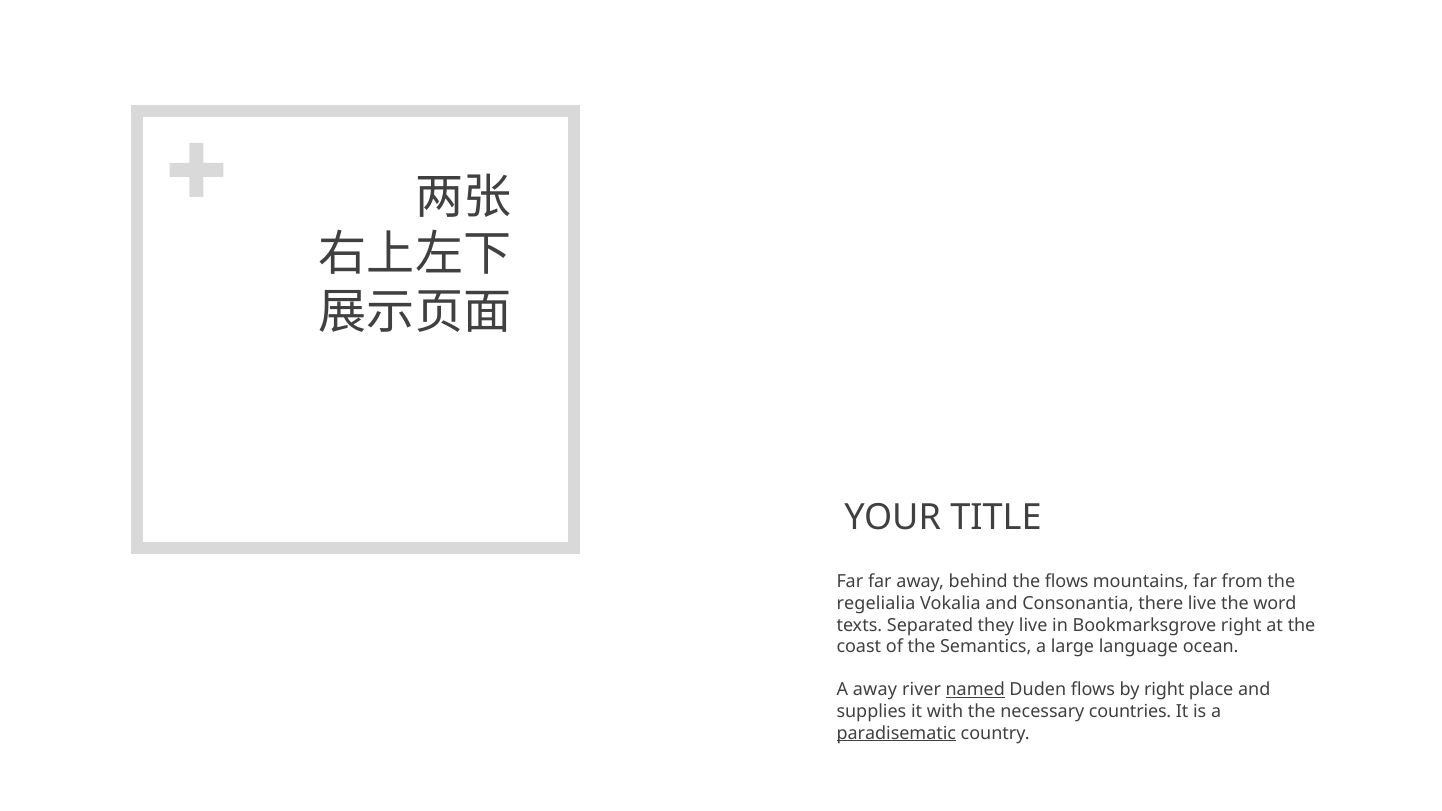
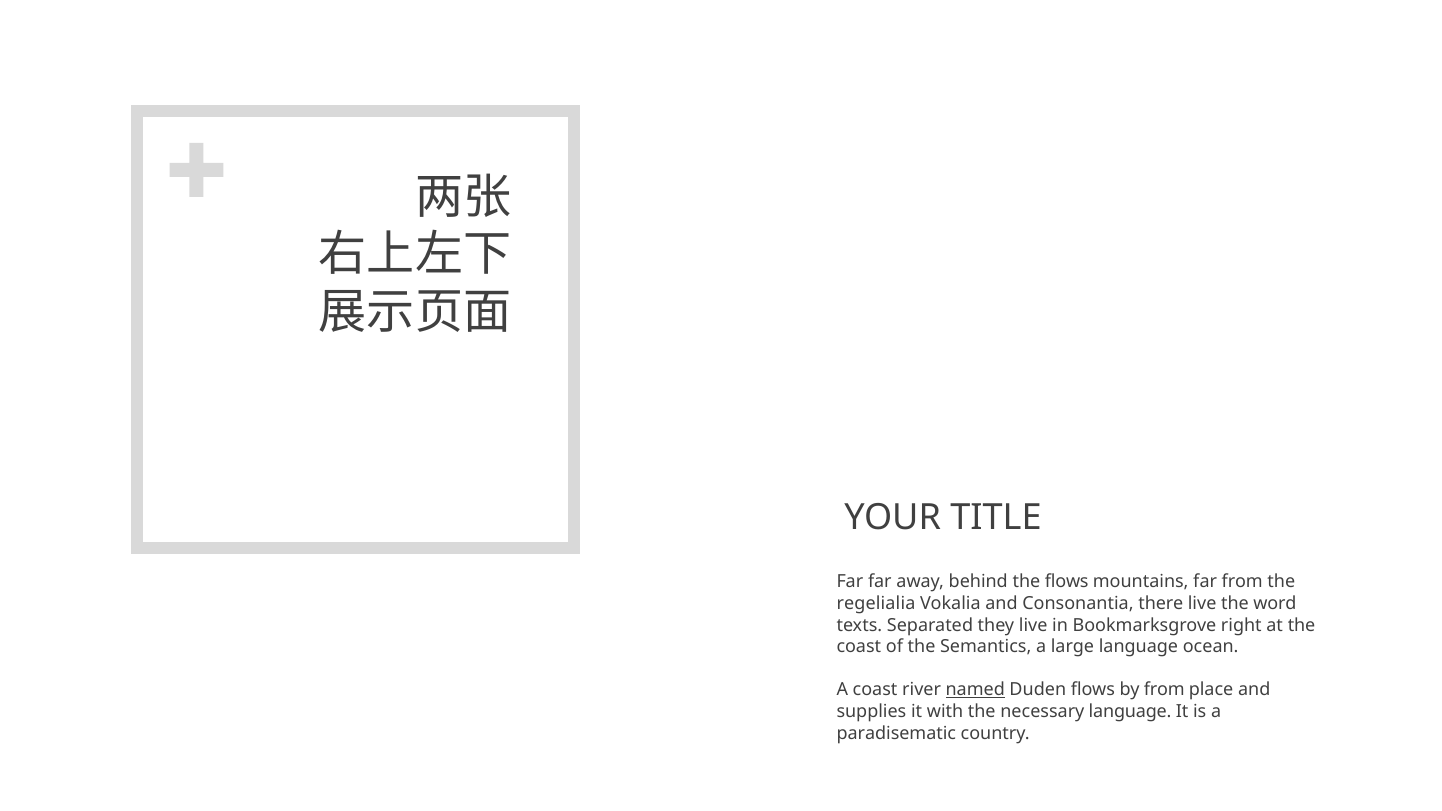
A away: away -> coast
by right: right -> from
necessary countries: countries -> language
paradisematic underline: present -> none
